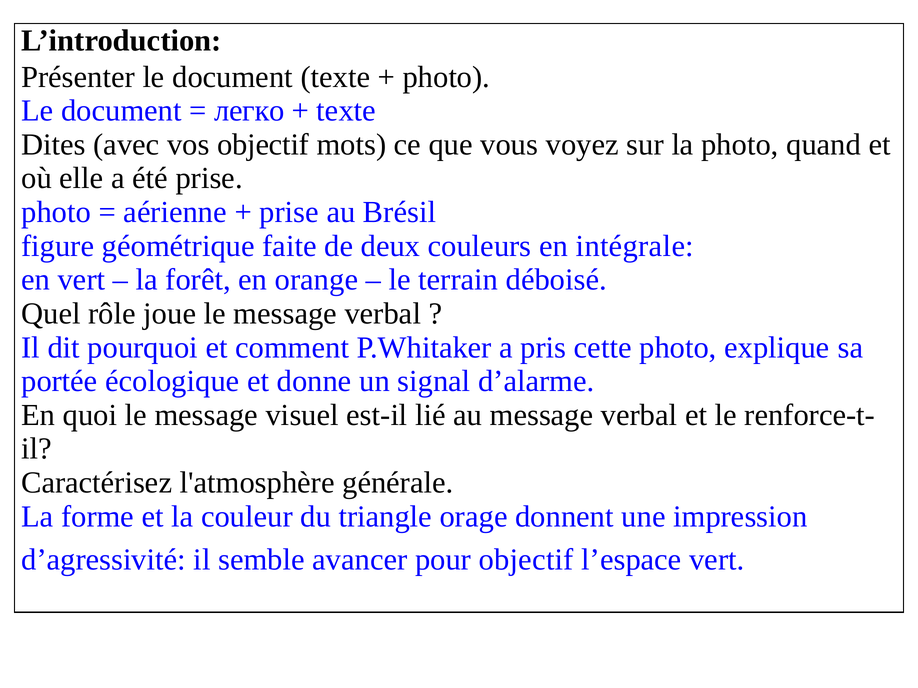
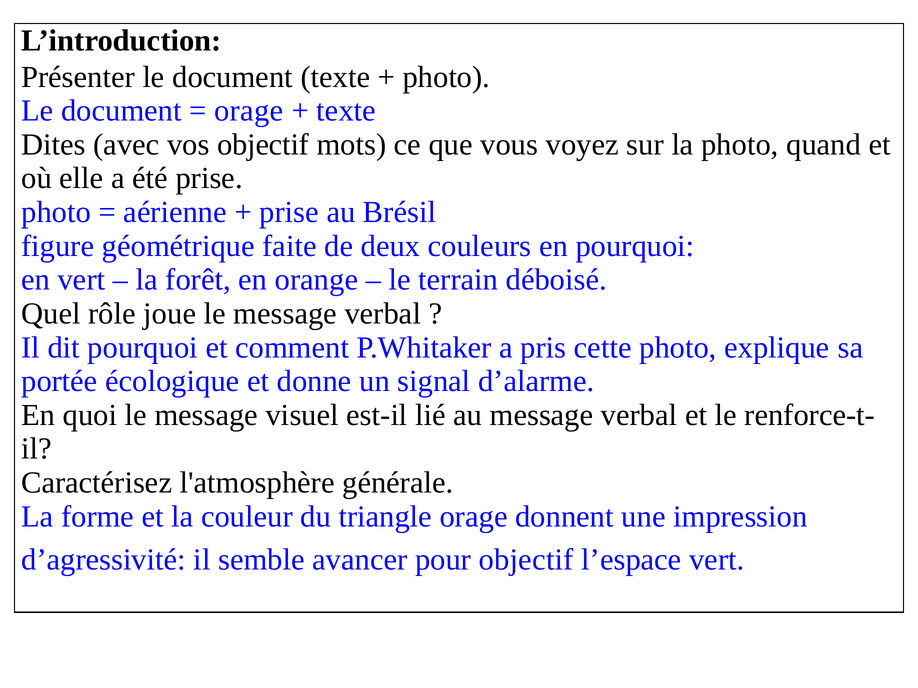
легко at (249, 111): легко -> orage
en intégrale: intégrale -> pourquoi
